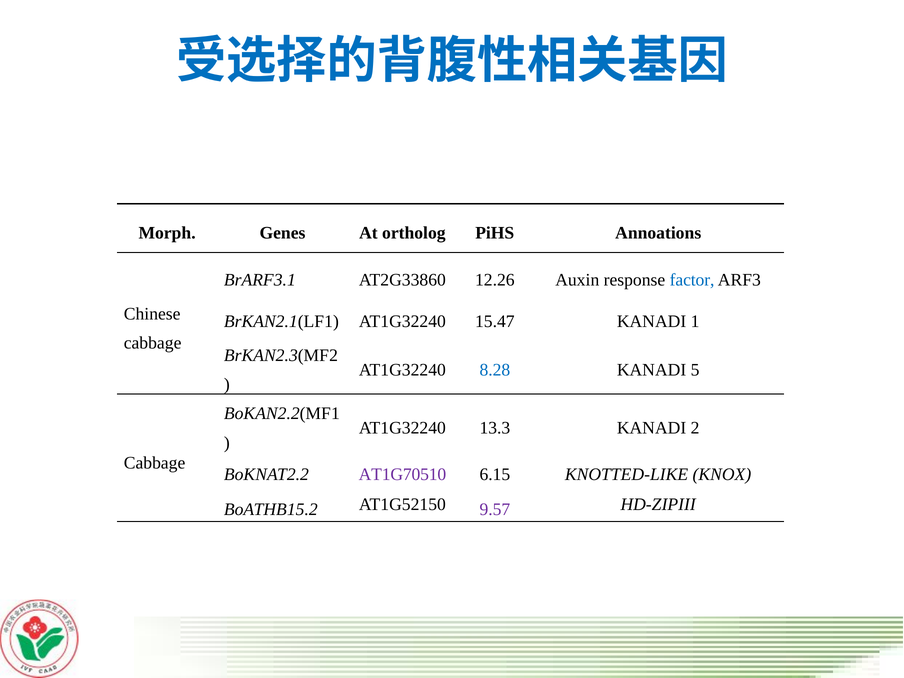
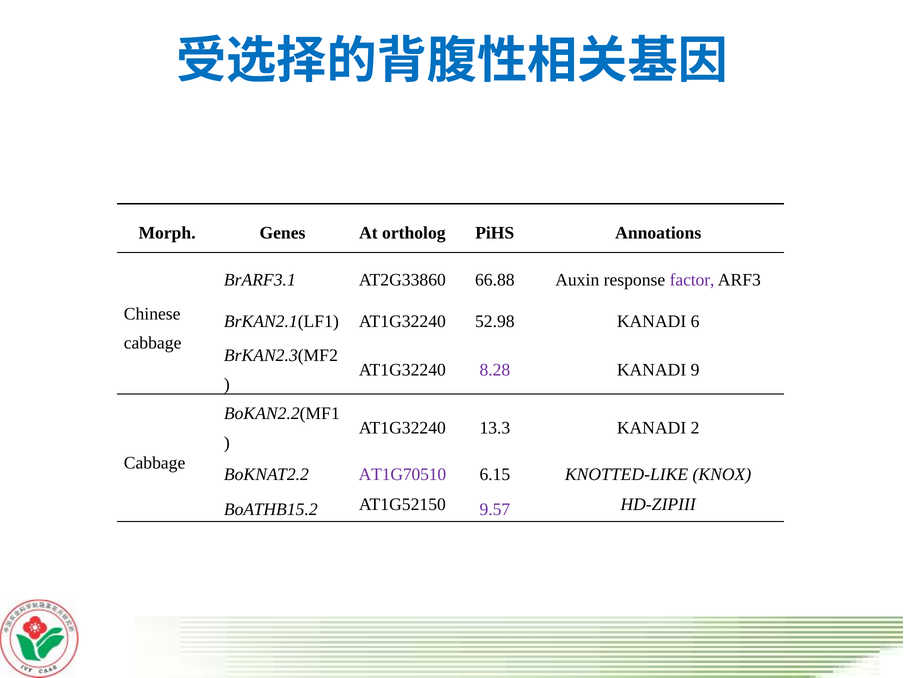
12.26: 12.26 -> 66.88
factor colour: blue -> purple
15.47: 15.47 -> 52.98
1: 1 -> 6
8.28 colour: blue -> purple
5: 5 -> 9
